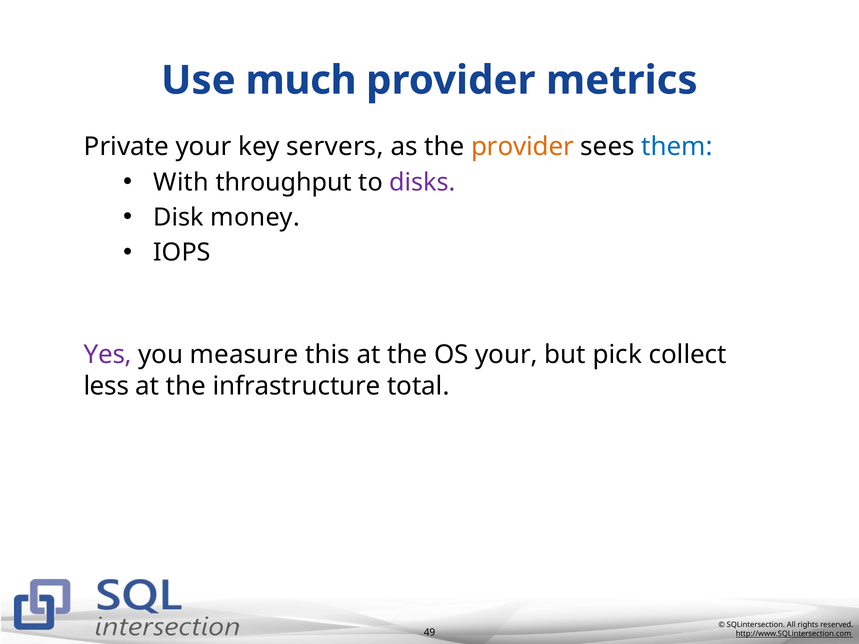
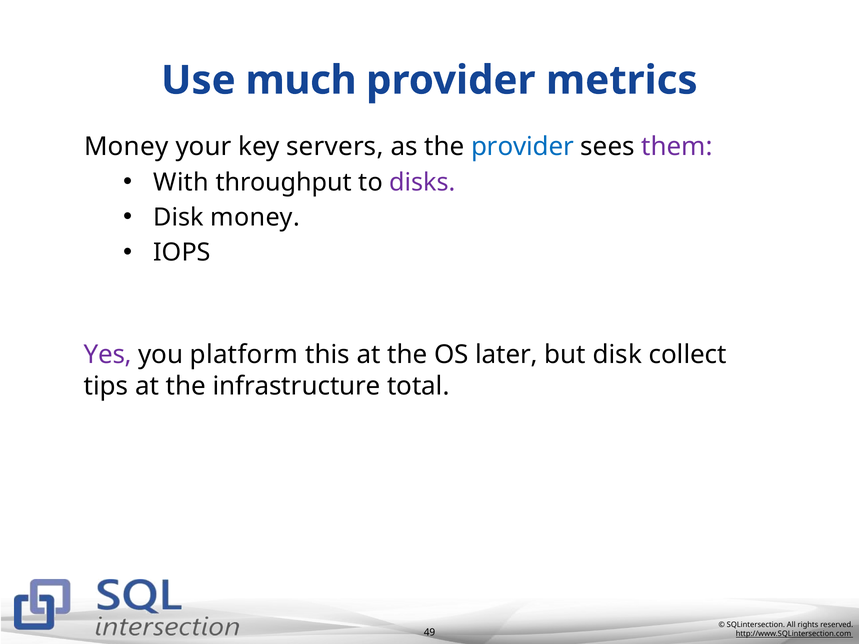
Private at (126, 147): Private -> Money
provider at (522, 147) colour: orange -> blue
them colour: blue -> purple
measure: measure -> platform
OS your: your -> later
but pick: pick -> disk
less: less -> tips
